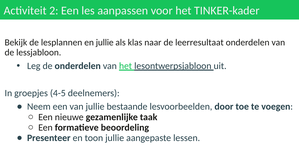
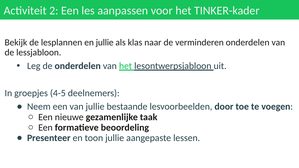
leerresultaat: leerresultaat -> verminderen
